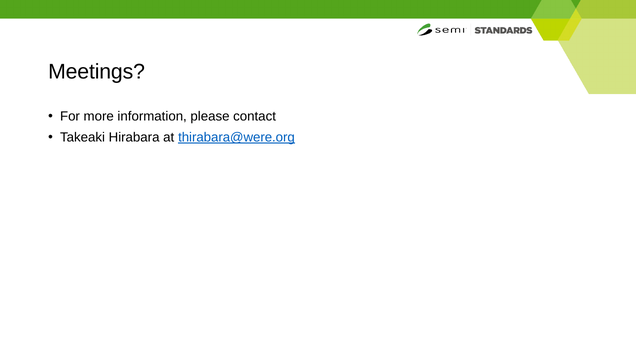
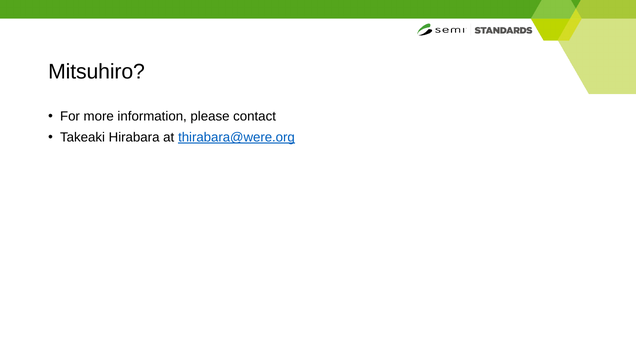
Meetings: Meetings -> Mitsuhiro
